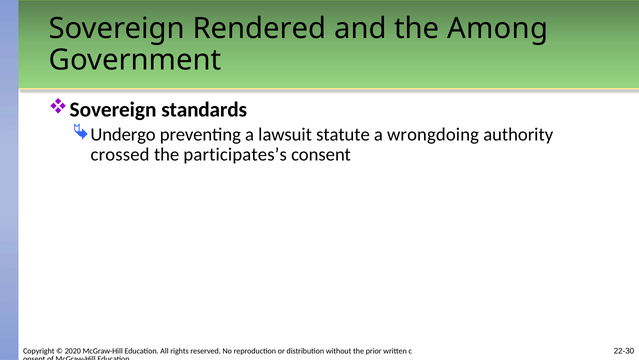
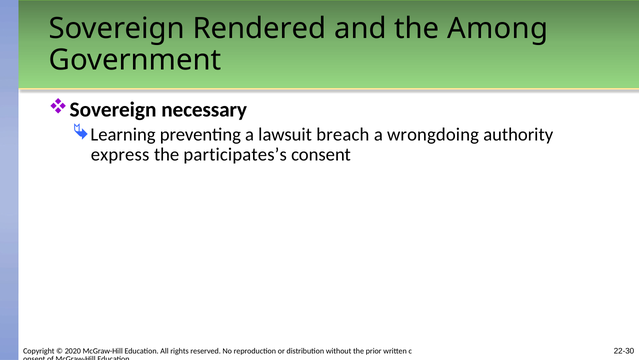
standards: standards -> necessary
Undergo: Undergo -> Learning
statute: statute -> breach
crossed: crossed -> express
